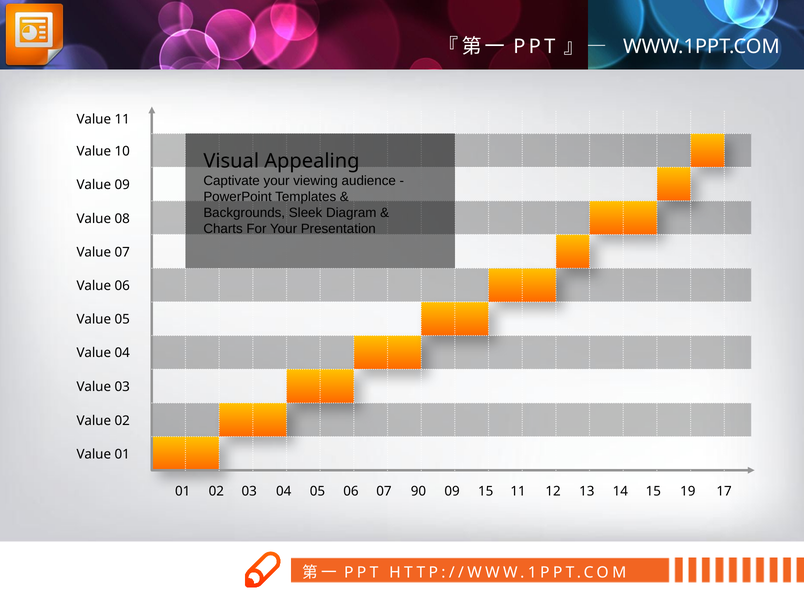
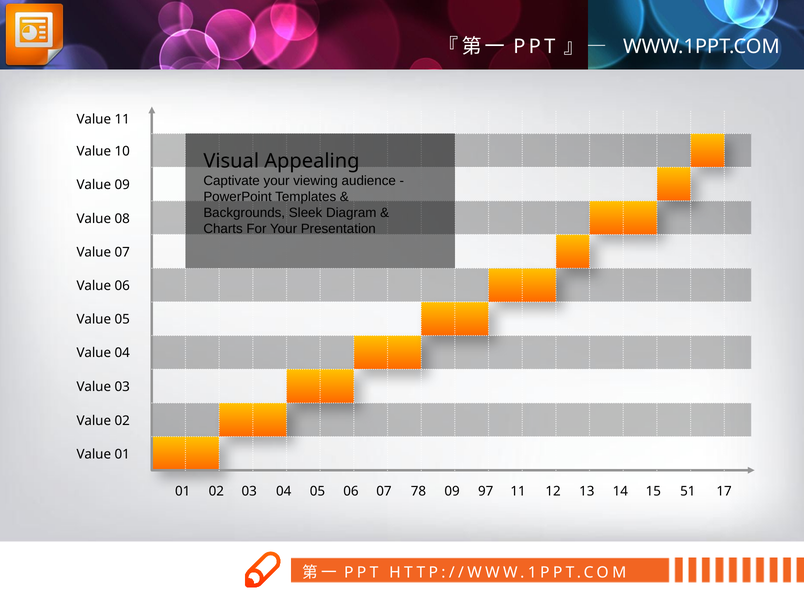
90: 90 -> 78
09 15: 15 -> 97
19: 19 -> 51
